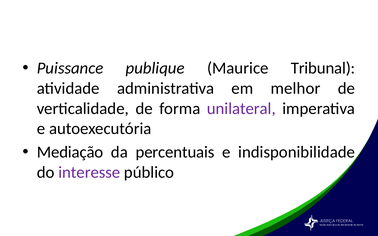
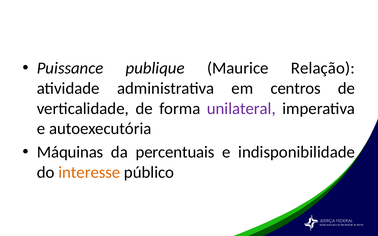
Tribunal: Tribunal -> Relação
melhor: melhor -> centros
Mediação: Mediação -> Máquinas
interesse colour: purple -> orange
